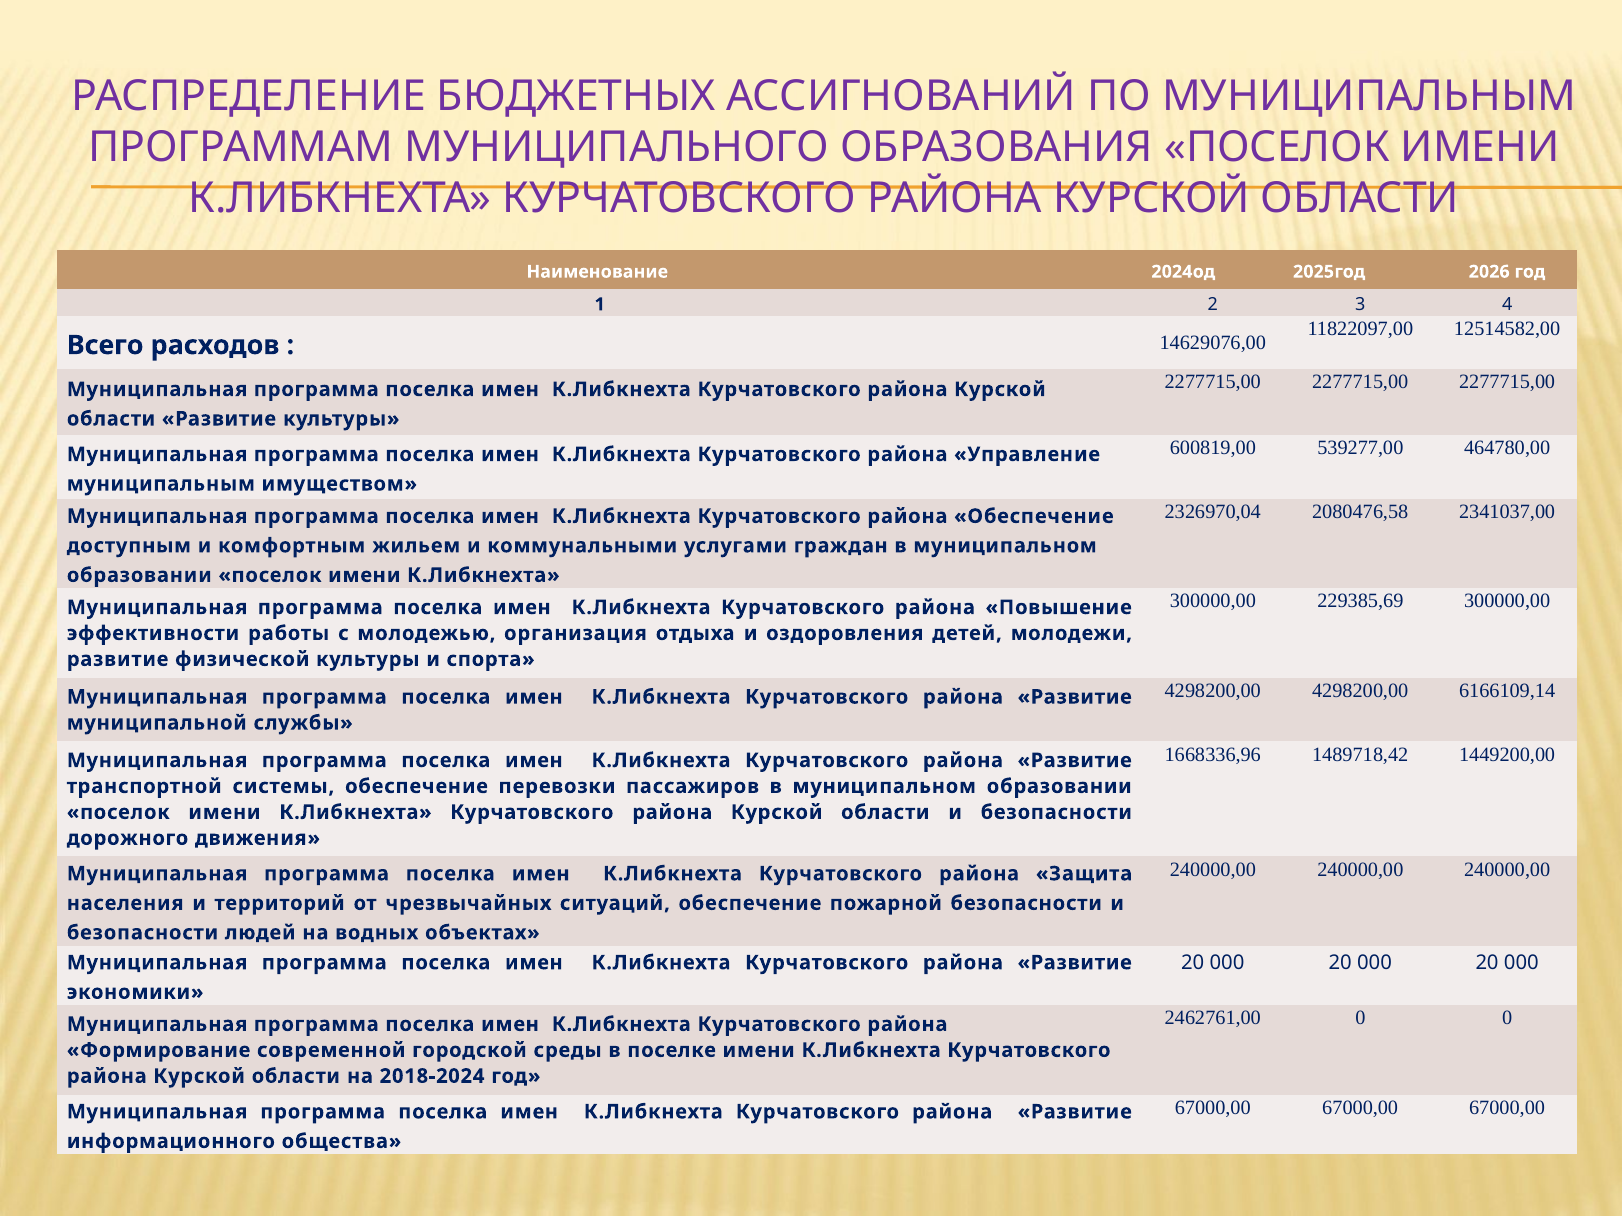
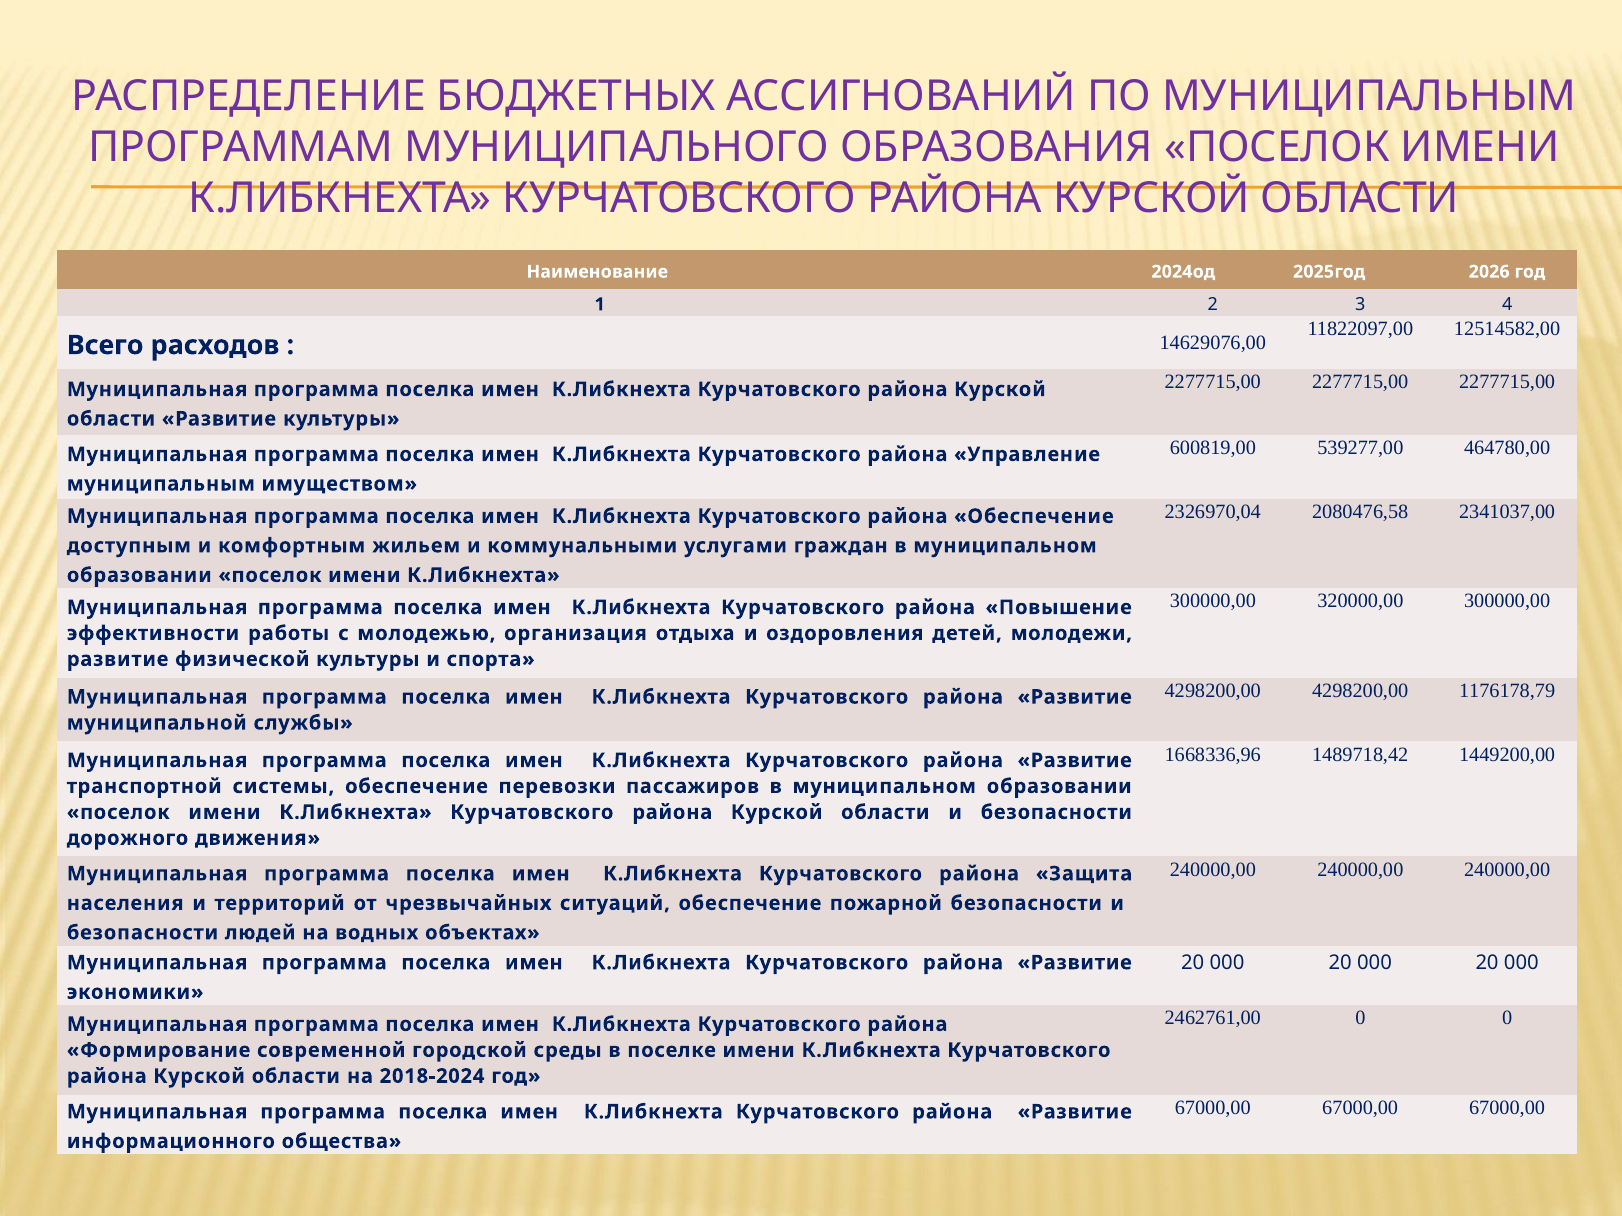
229385,69: 229385,69 -> 320000,00
6166109,14: 6166109,14 -> 1176178,79
